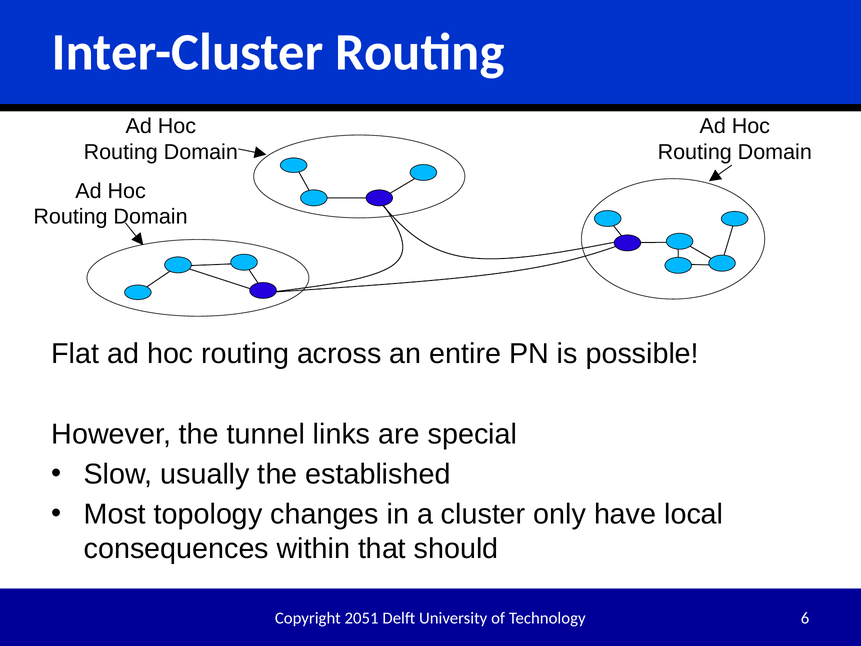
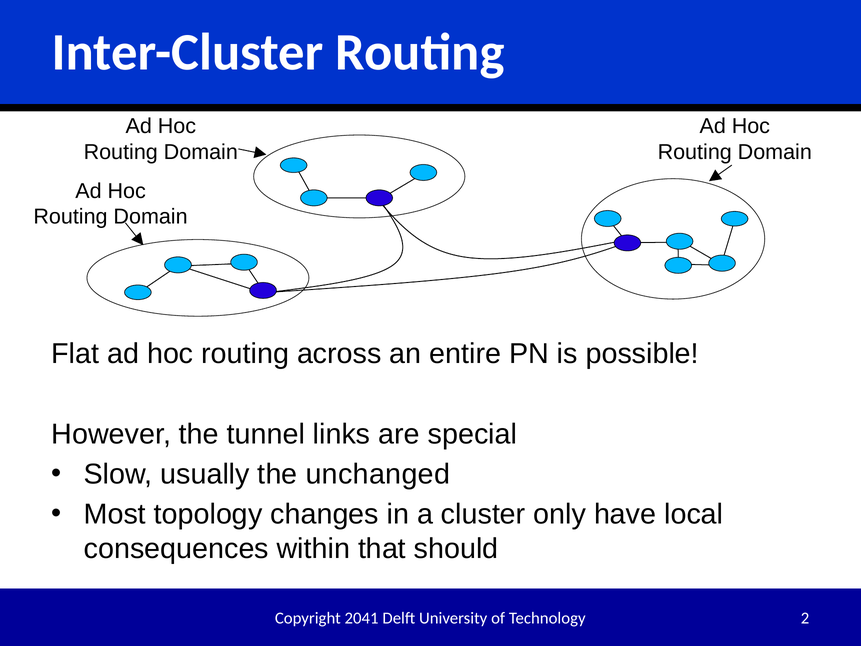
established: established -> unchanged
2051: 2051 -> 2041
6: 6 -> 2
